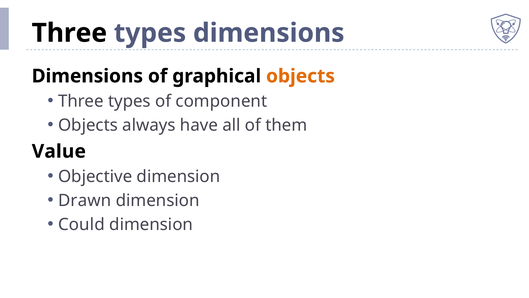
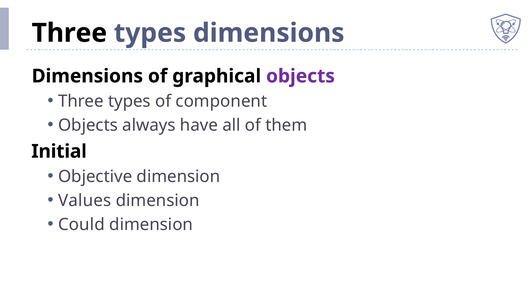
objects at (300, 76) colour: orange -> purple
Value: Value -> Initial
Drawn: Drawn -> Values
